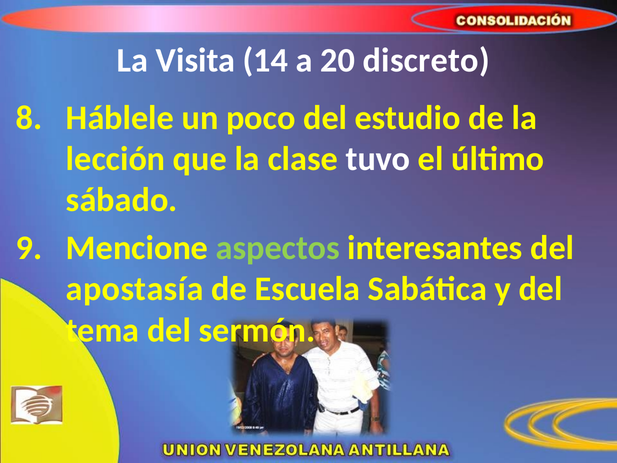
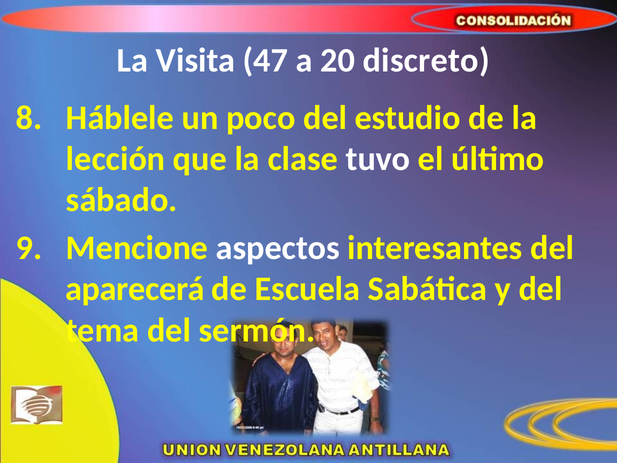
14: 14 -> 47
aspectos colour: light green -> white
apostasía: apostasía -> aparecerá
